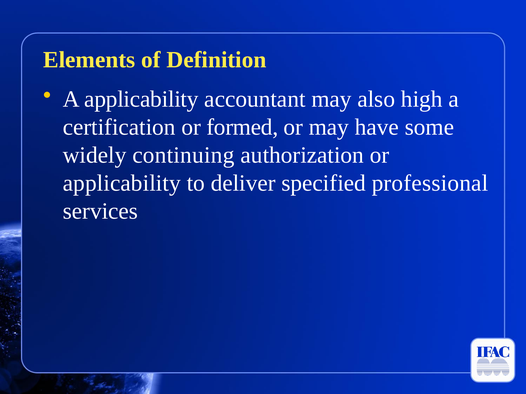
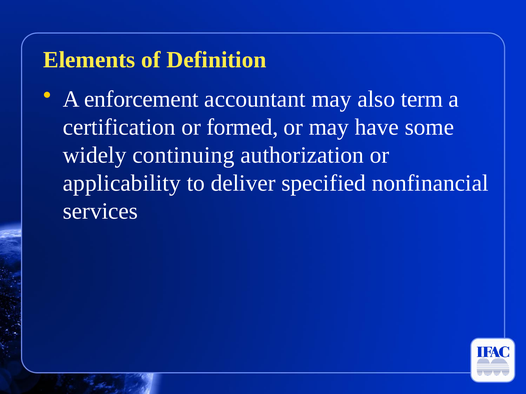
A applicability: applicability -> enforcement
high: high -> term
professional: professional -> nonfinancial
